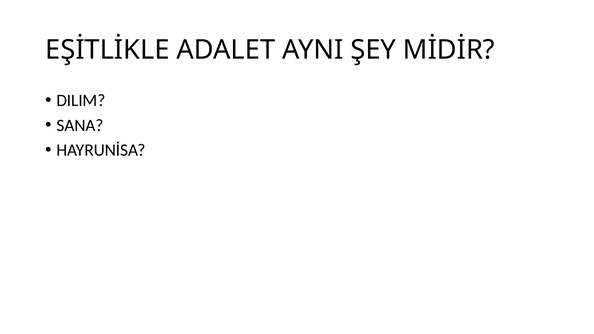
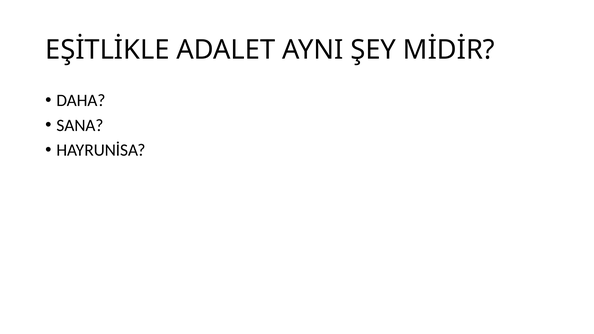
DILIM: DILIM -> DAHA
